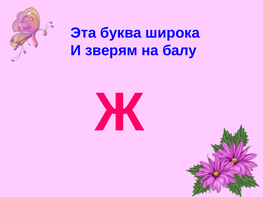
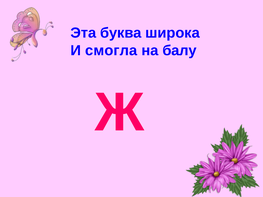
зверям: зверям -> смогла
